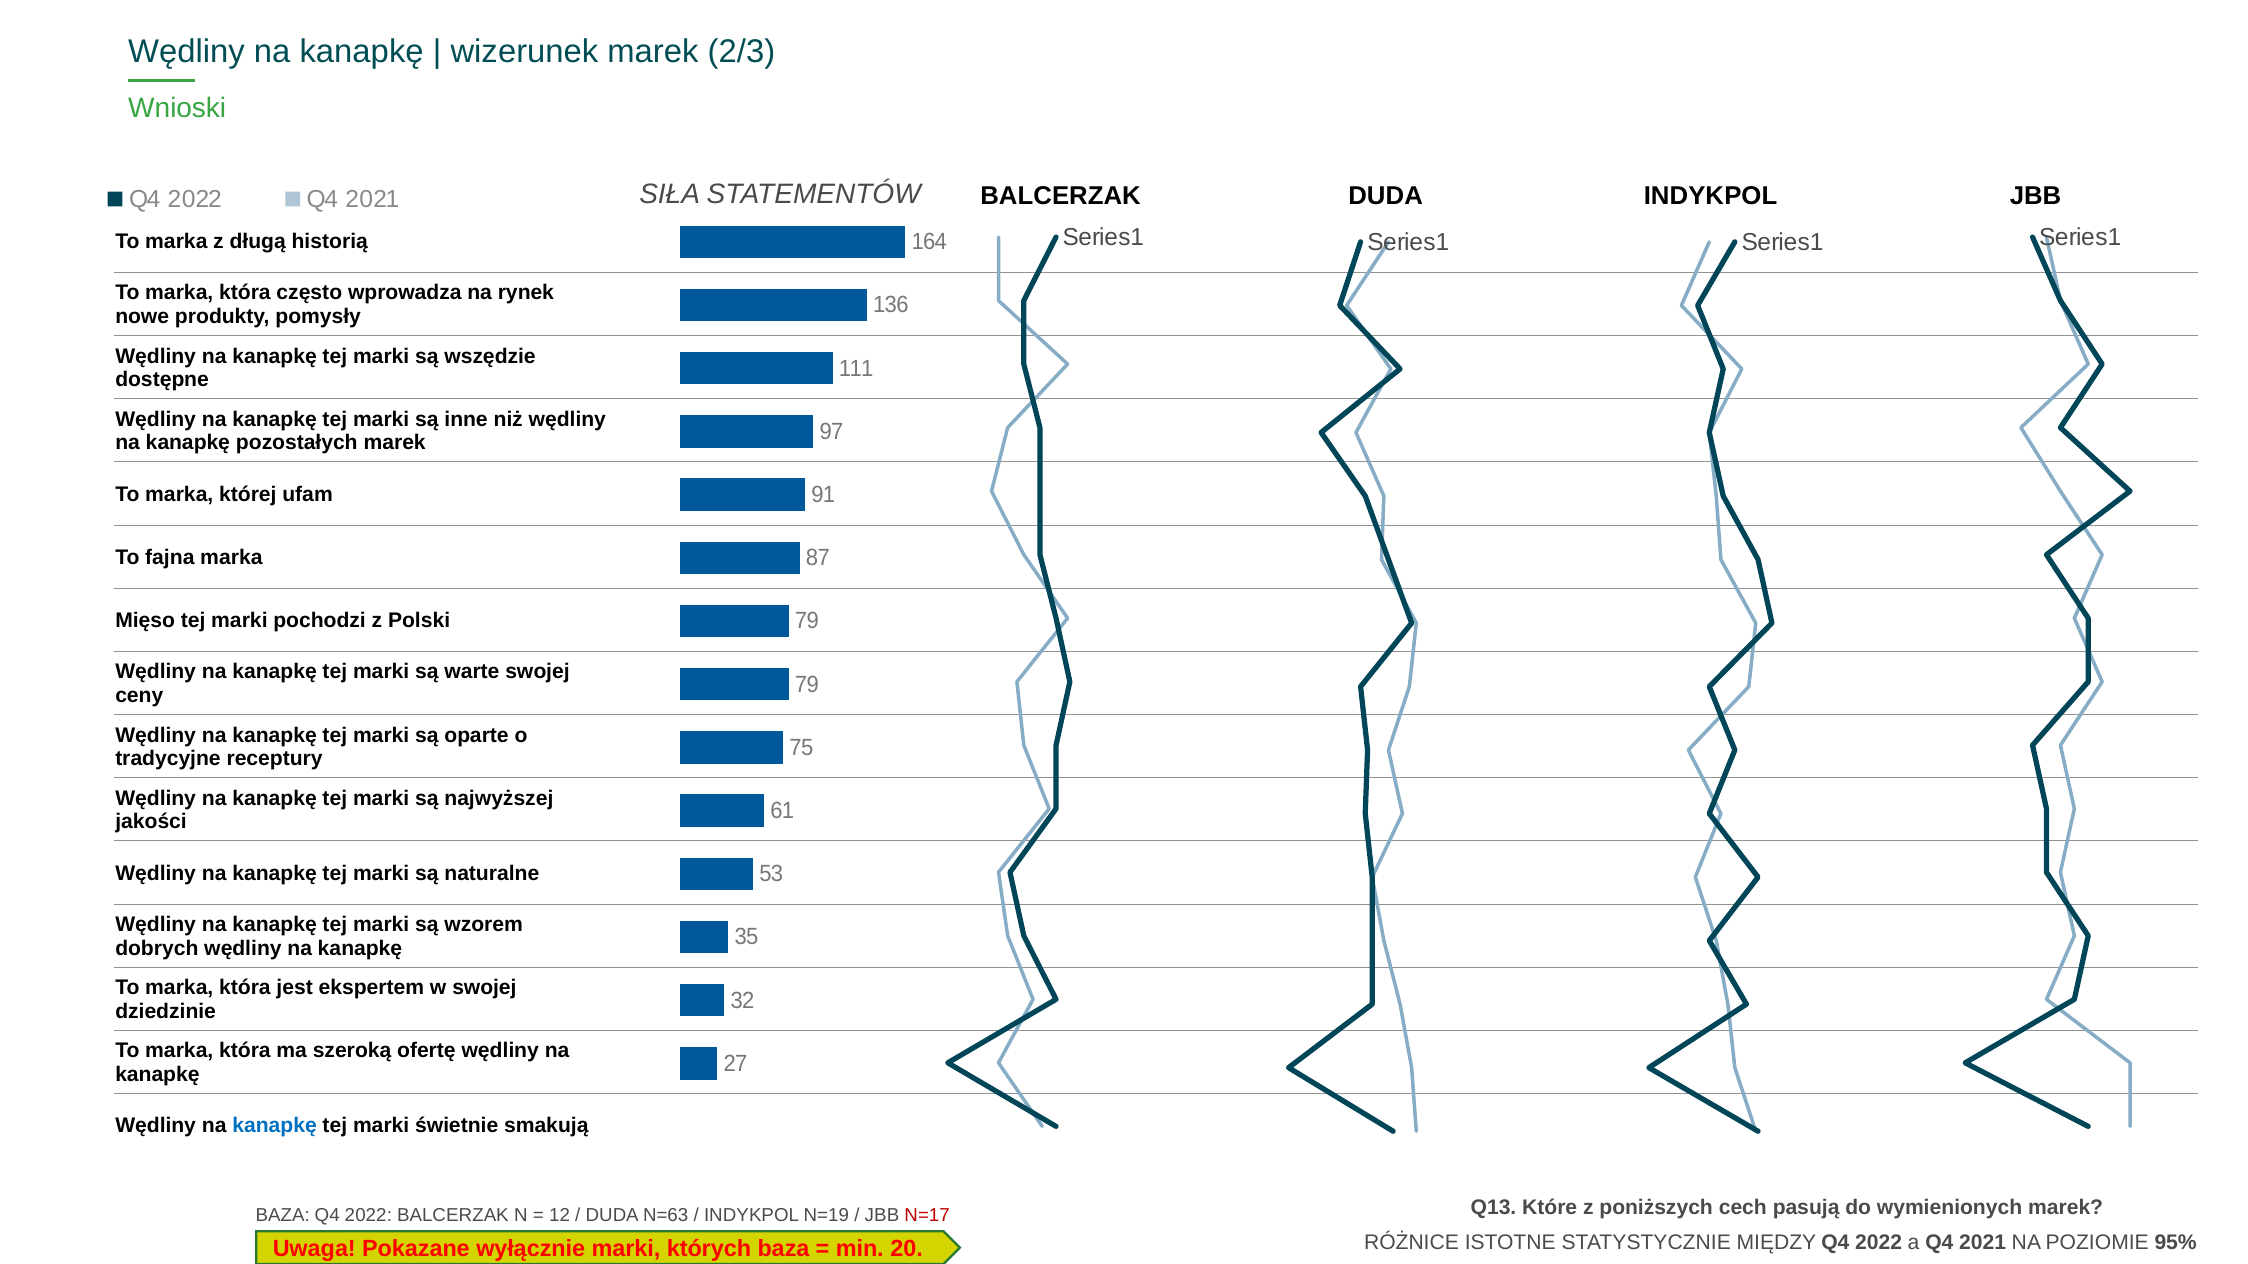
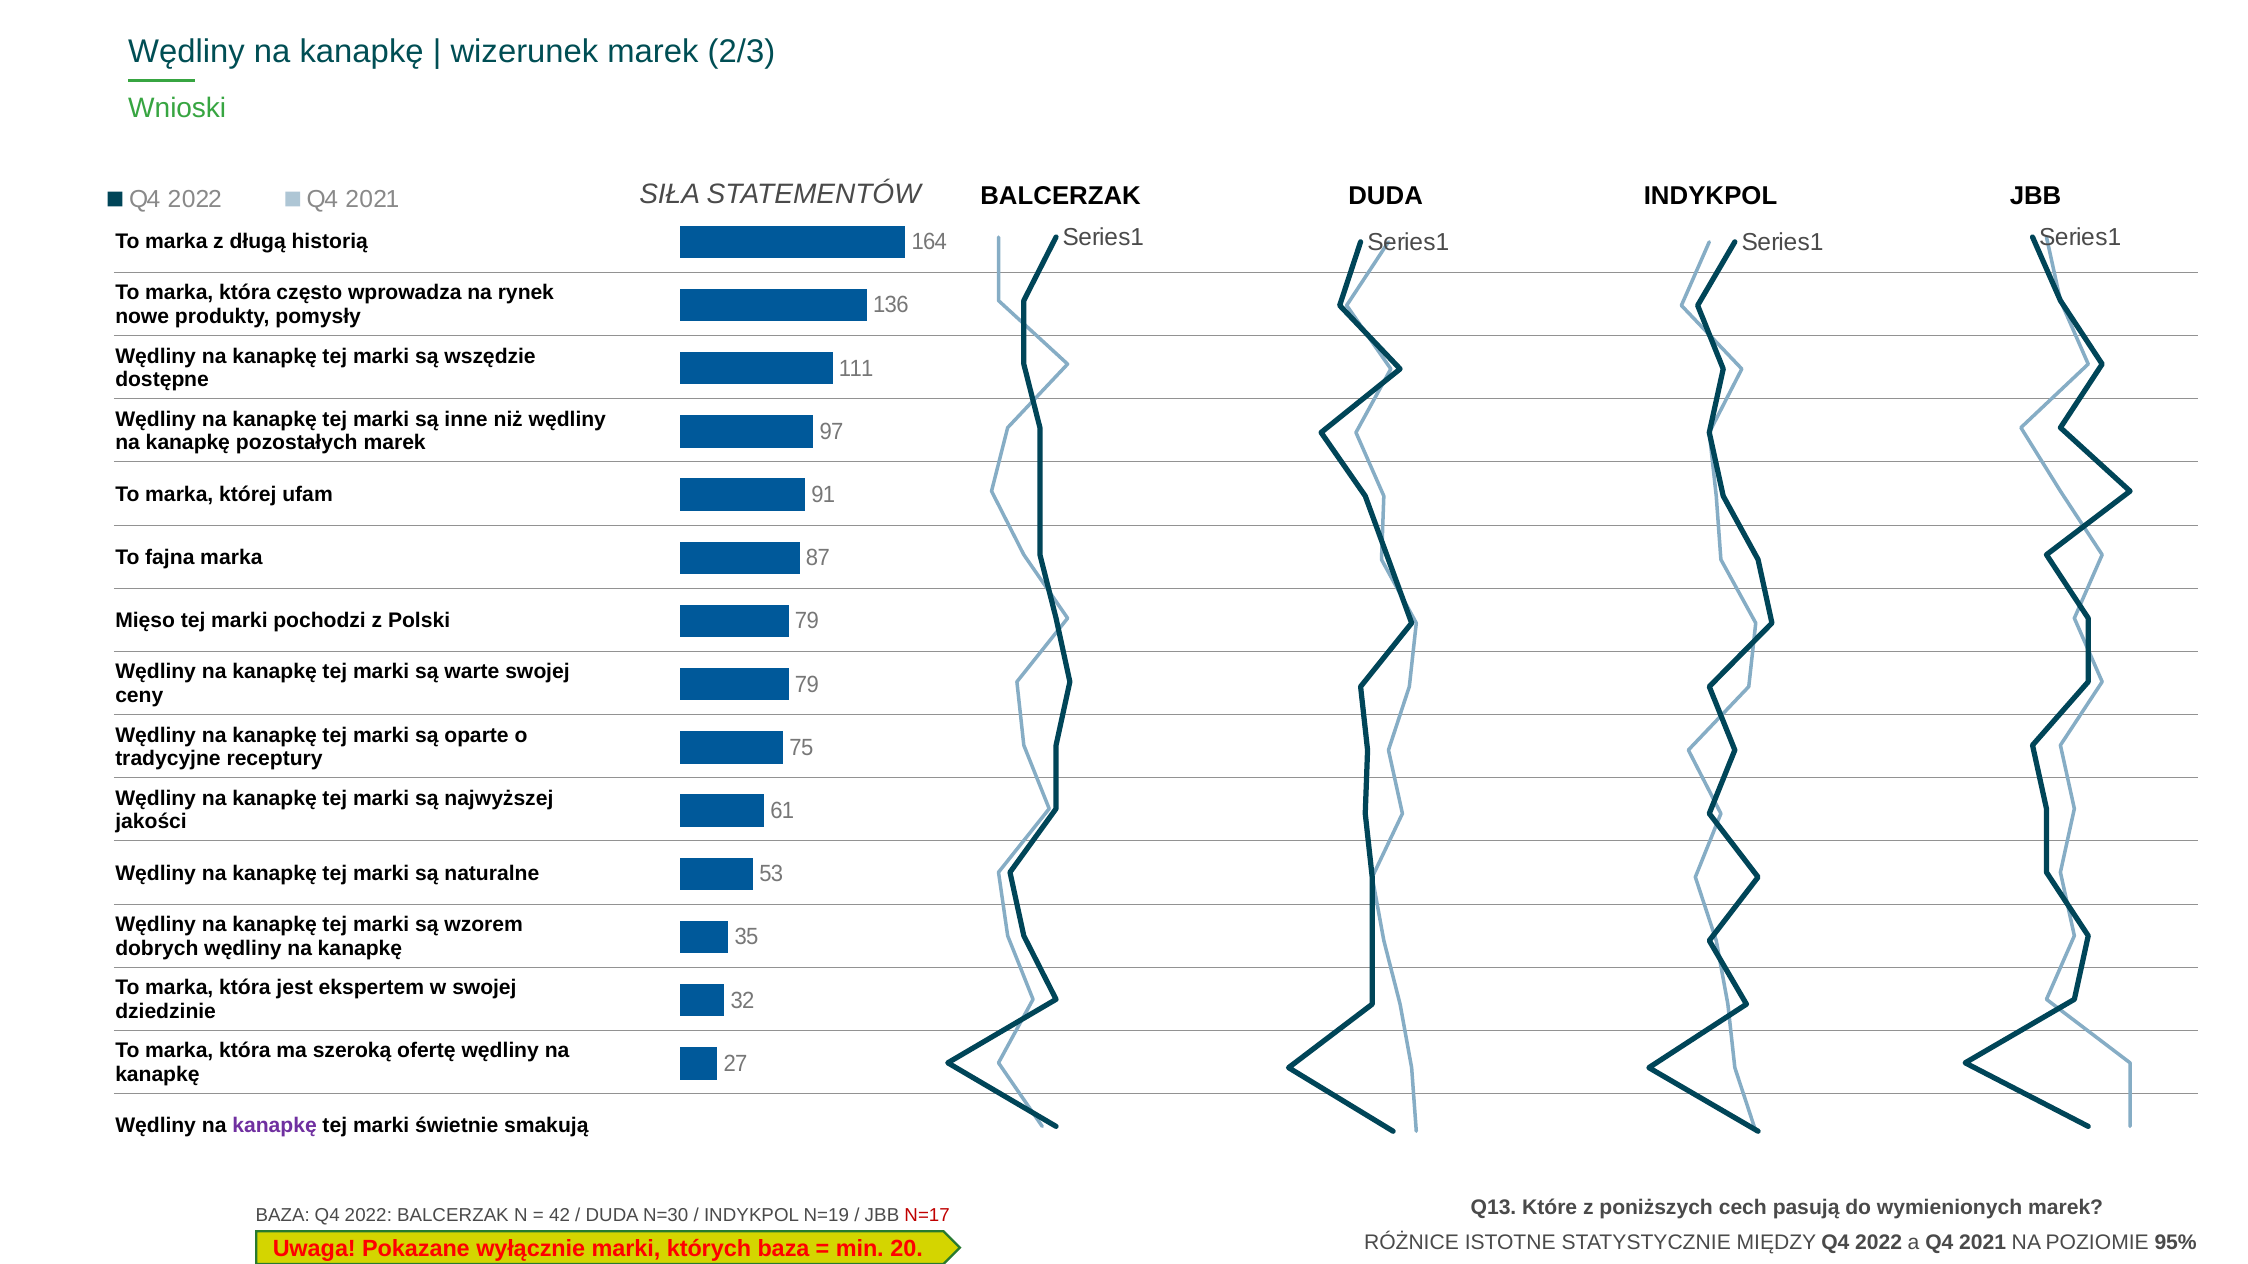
kanapkę at (275, 1126) colour: blue -> purple
12: 12 -> 42
N=63: N=63 -> N=30
